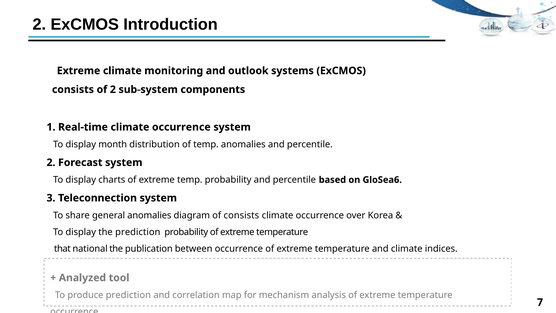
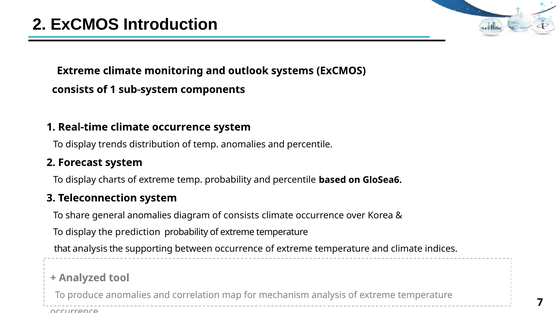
of 2: 2 -> 1
month: month -> trends
that national: national -> analysis
publication: publication -> supporting
produce prediction: prediction -> anomalies
